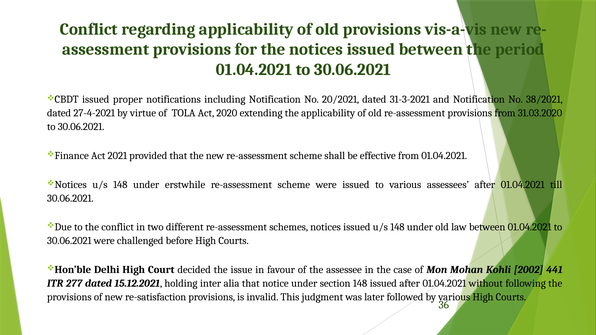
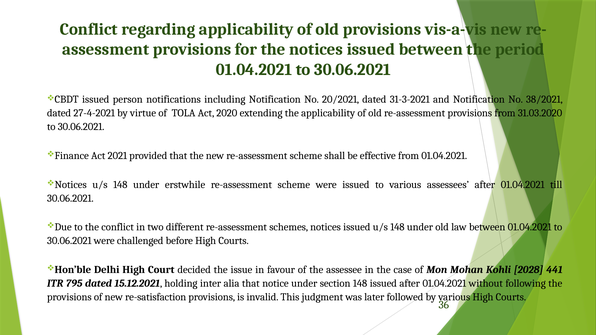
proper: proper -> person
2002: 2002 -> 2028
277: 277 -> 795
